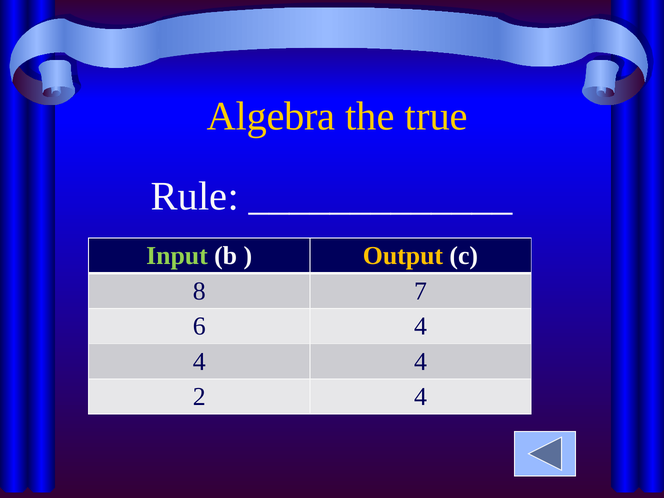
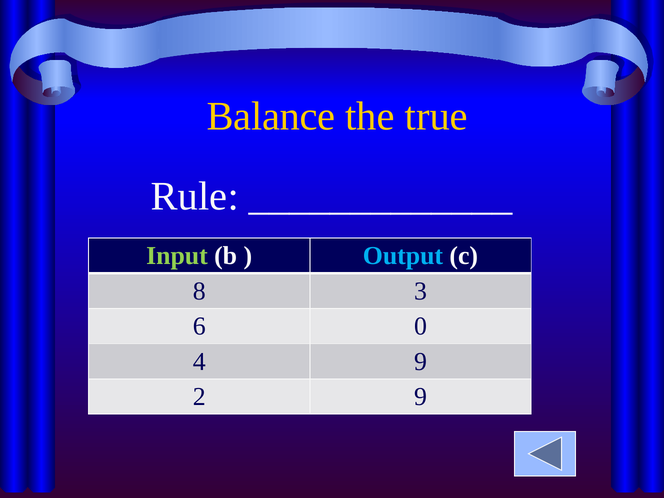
Algebra: Algebra -> Balance
Output colour: yellow -> light blue
7: 7 -> 3
6 4: 4 -> 0
4 at (421, 361): 4 -> 9
2 4: 4 -> 9
